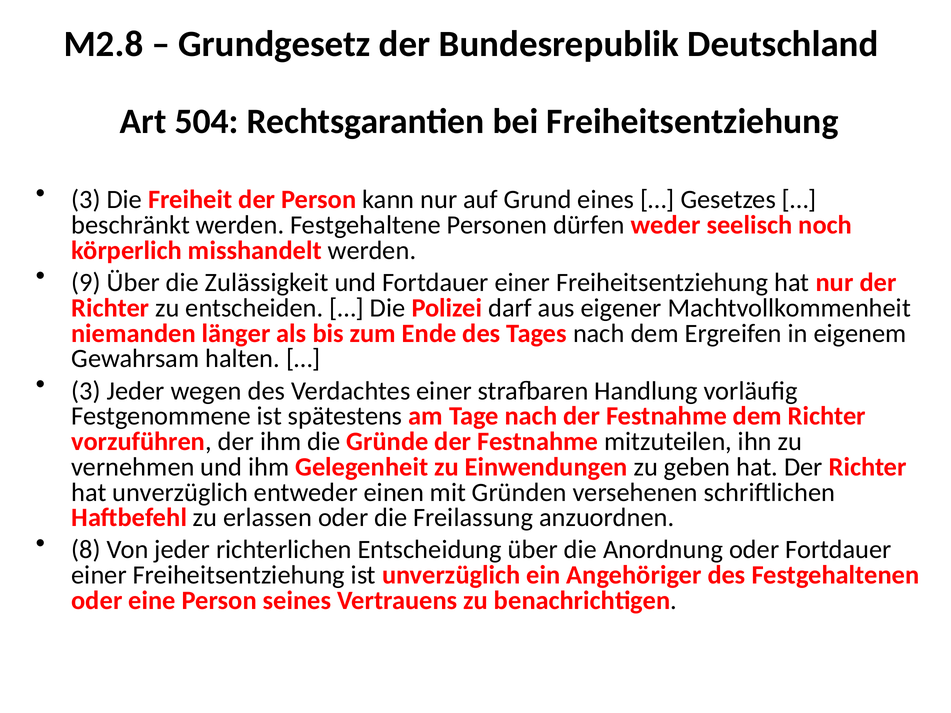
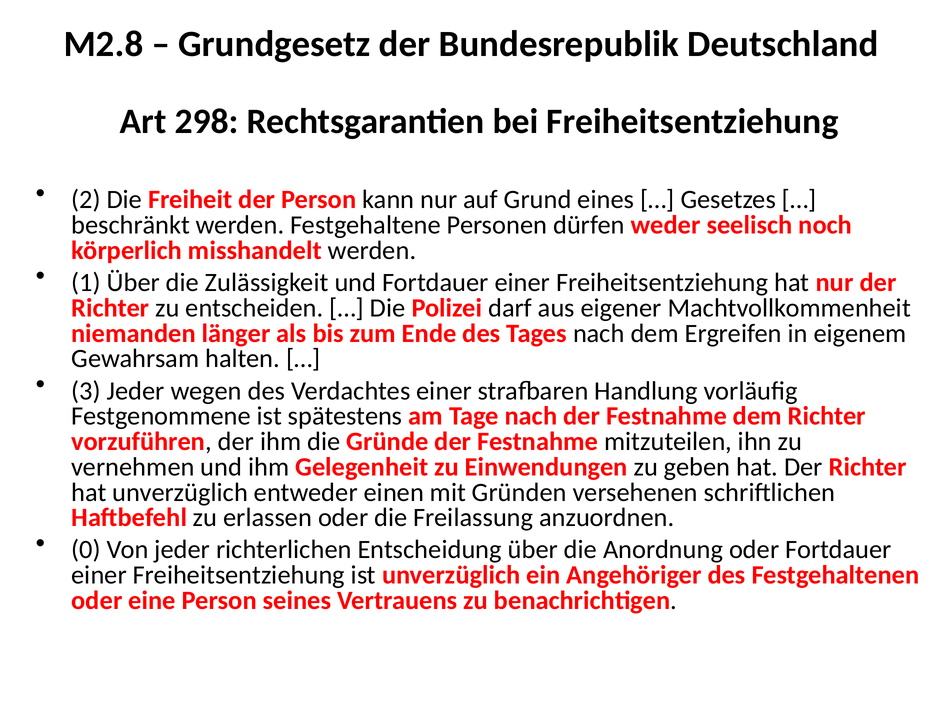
504: 504 -> 298
3 at (86, 200): 3 -> 2
9: 9 -> 1
8: 8 -> 0
